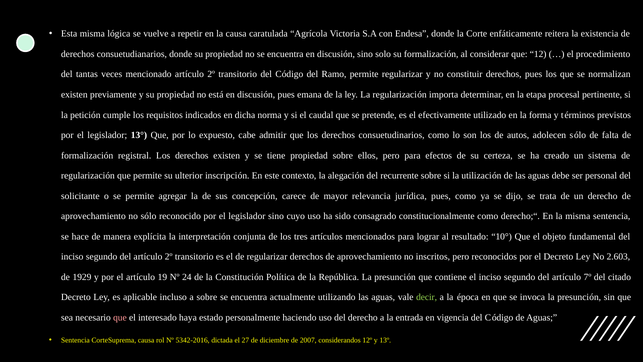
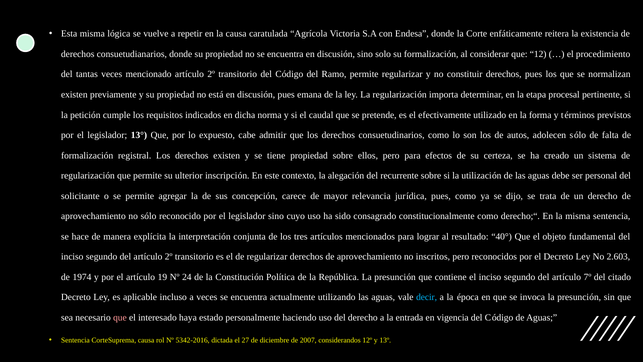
10°: 10° -> 40°
1929: 1929 -> 1974
a sobre: sobre -> veces
decir colour: light green -> light blue
